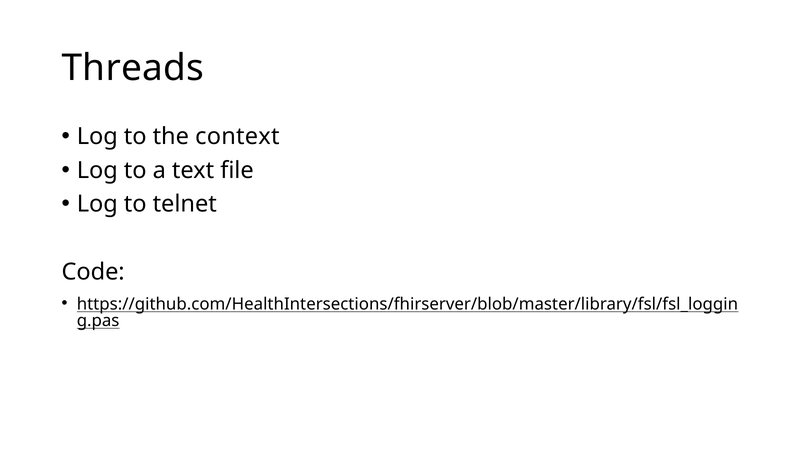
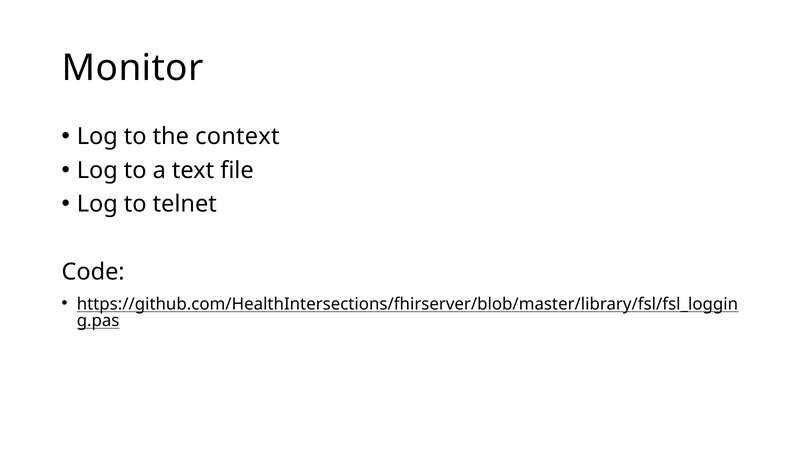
Threads: Threads -> Monitor
